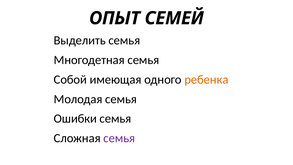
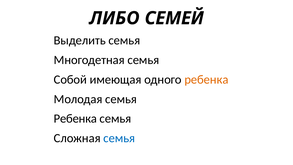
ОПЫТ: ОПЫТ -> ЛИБО
Ошибки at (75, 119): Ошибки -> Ребенка
семья at (119, 138) colour: purple -> blue
